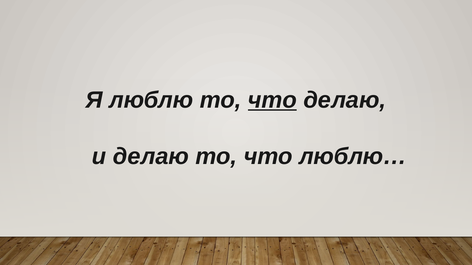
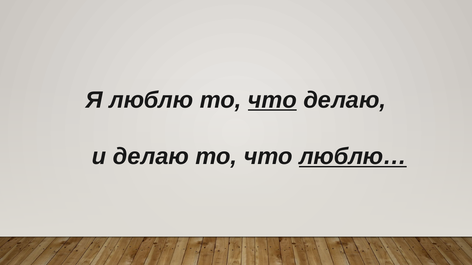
люблю… underline: none -> present
